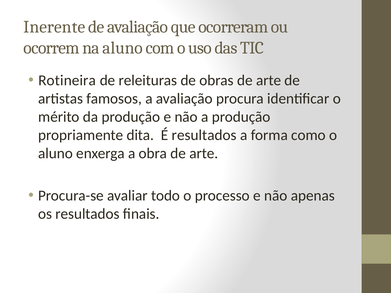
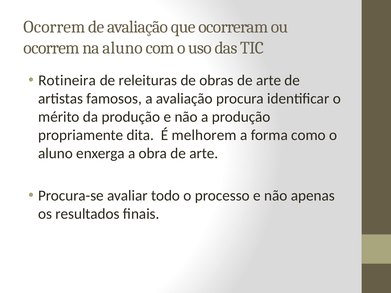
Inerente at (54, 27): Inerente -> Ocorrem
É resultados: resultados -> melhorem
